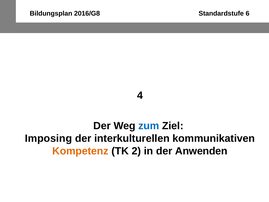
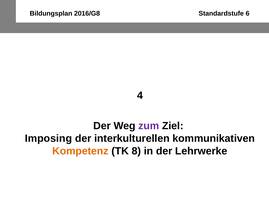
zum colour: blue -> purple
2: 2 -> 8
Anwenden: Anwenden -> Lehrwerke
